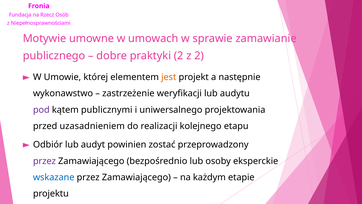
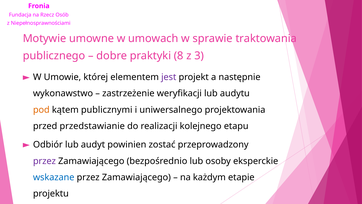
zamawianie: zamawianie -> traktowania
praktyki 2: 2 -> 8
z 2: 2 -> 3
jest colour: orange -> purple
pod colour: purple -> orange
uzasadnieniem: uzasadnieniem -> przedstawianie
